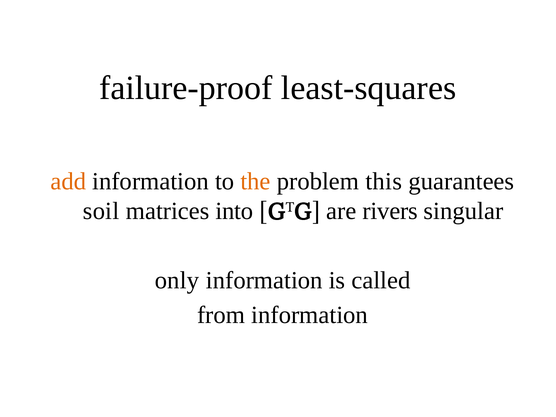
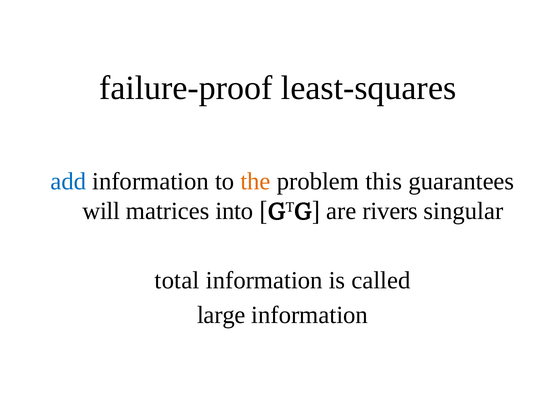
add colour: orange -> blue
soil: soil -> will
only: only -> total
from: from -> large
